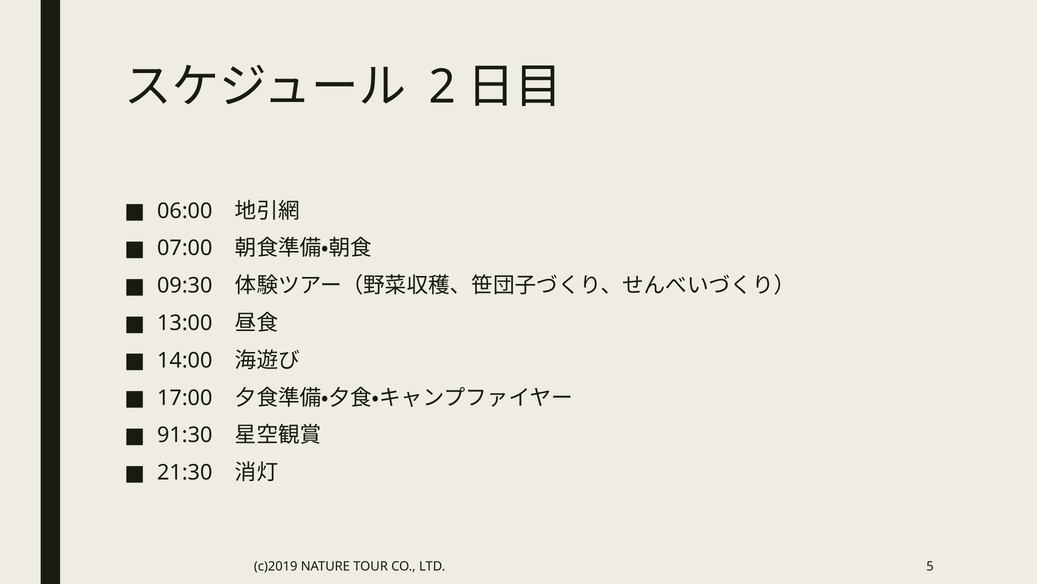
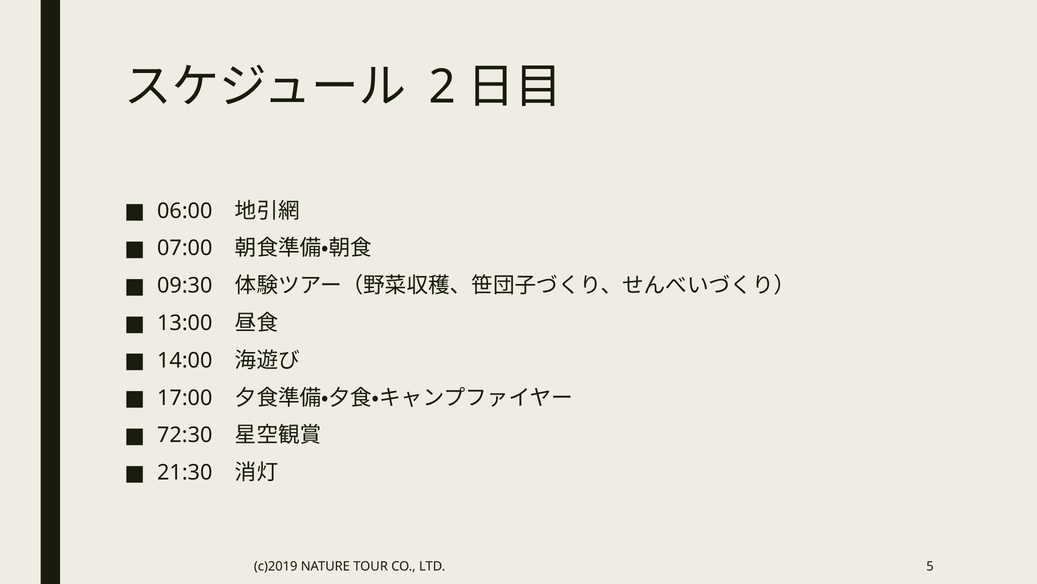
91:30: 91:30 -> 72:30
